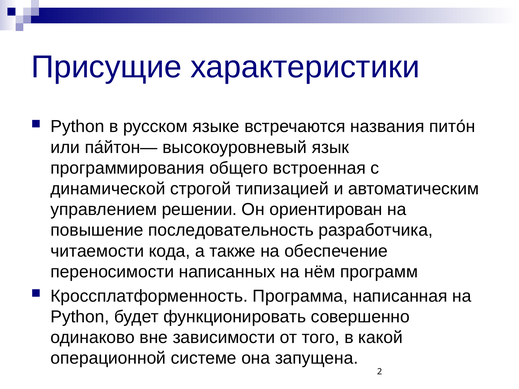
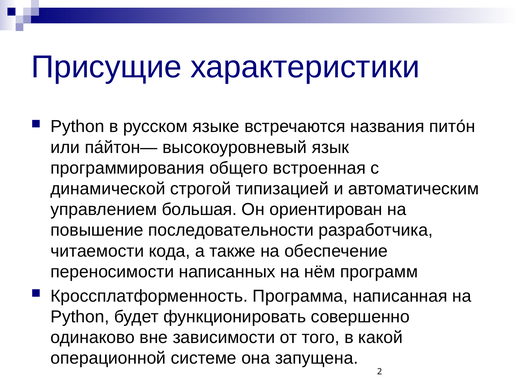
решении: решении -> большая
последовательность: последовательность -> последовательности
